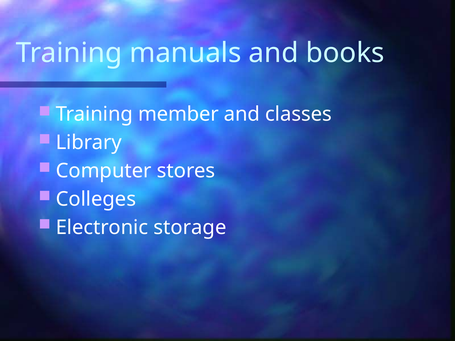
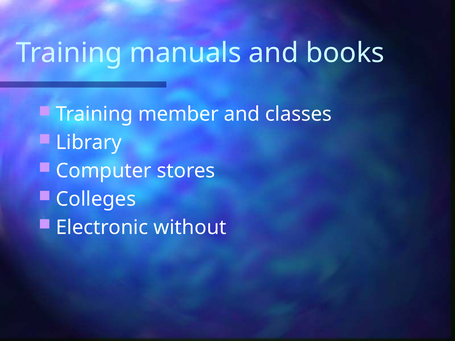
storage: storage -> without
